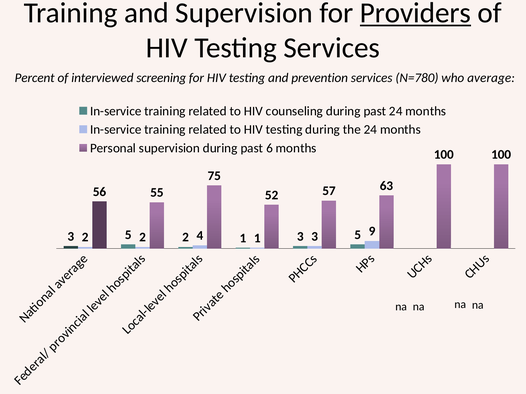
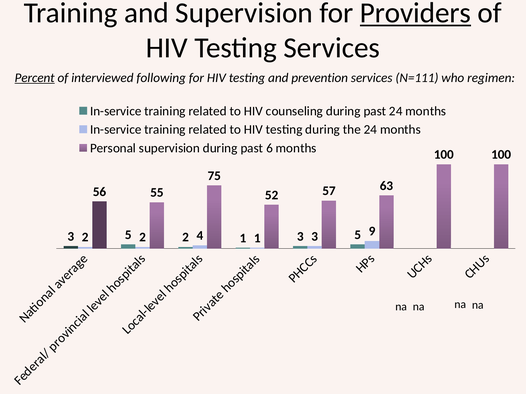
Percent underline: none -> present
screening: screening -> following
N=780: N=780 -> N=111
average: average -> regimen
